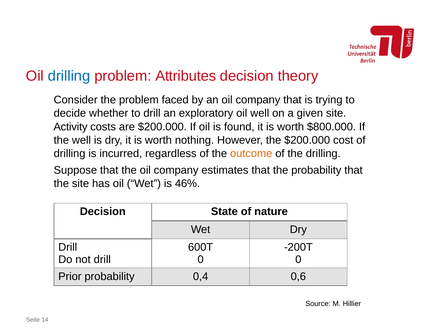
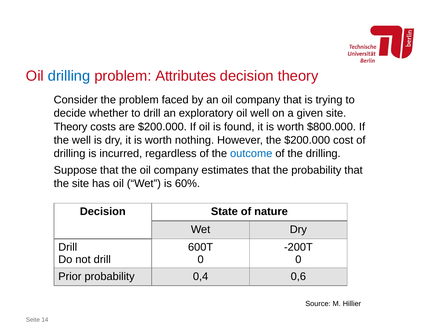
Activity at (71, 127): Activity -> Theory
outcome colour: orange -> blue
46%: 46% -> 60%
